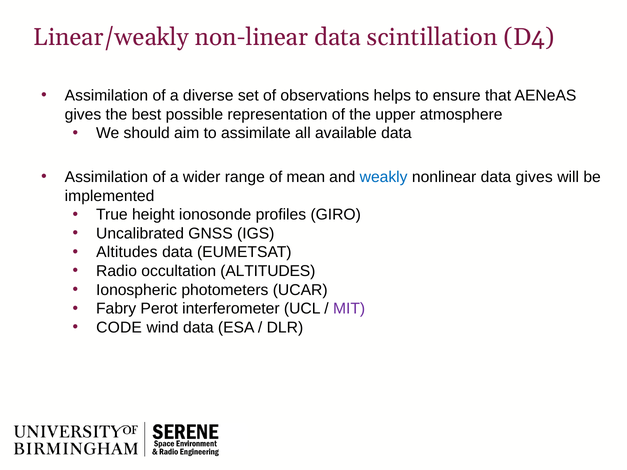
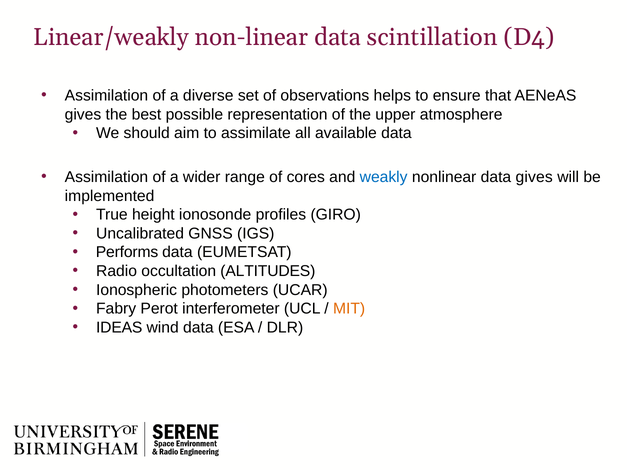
mean: mean -> cores
Altitudes at (127, 252): Altitudes -> Performs
MIT colour: purple -> orange
CODE: CODE -> IDEAS
